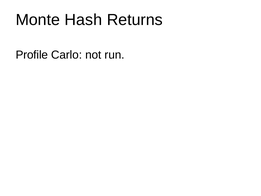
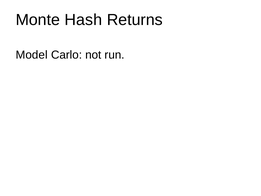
Profile: Profile -> Model
